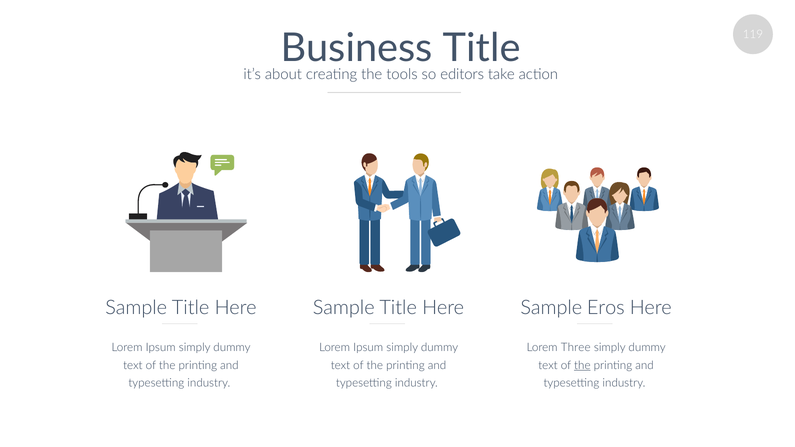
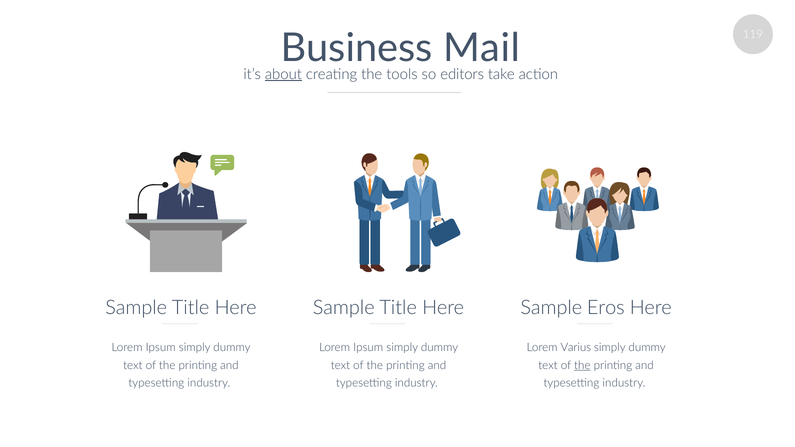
Business Title: Title -> Mail
about underline: none -> present
Three: Three -> Varius
